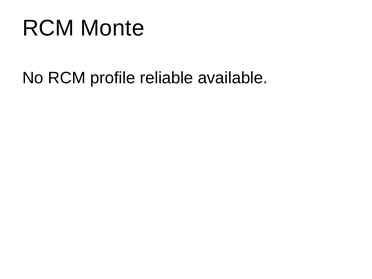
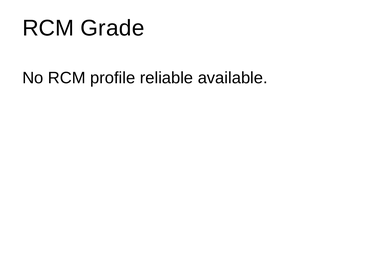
Monte: Monte -> Grade
